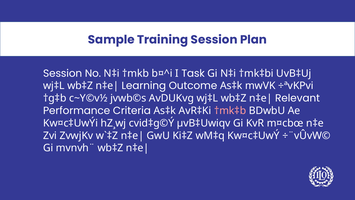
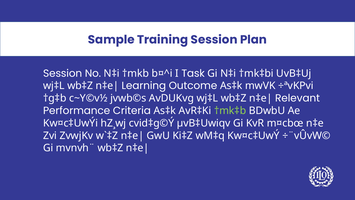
†mk‡b colour: pink -> light green
